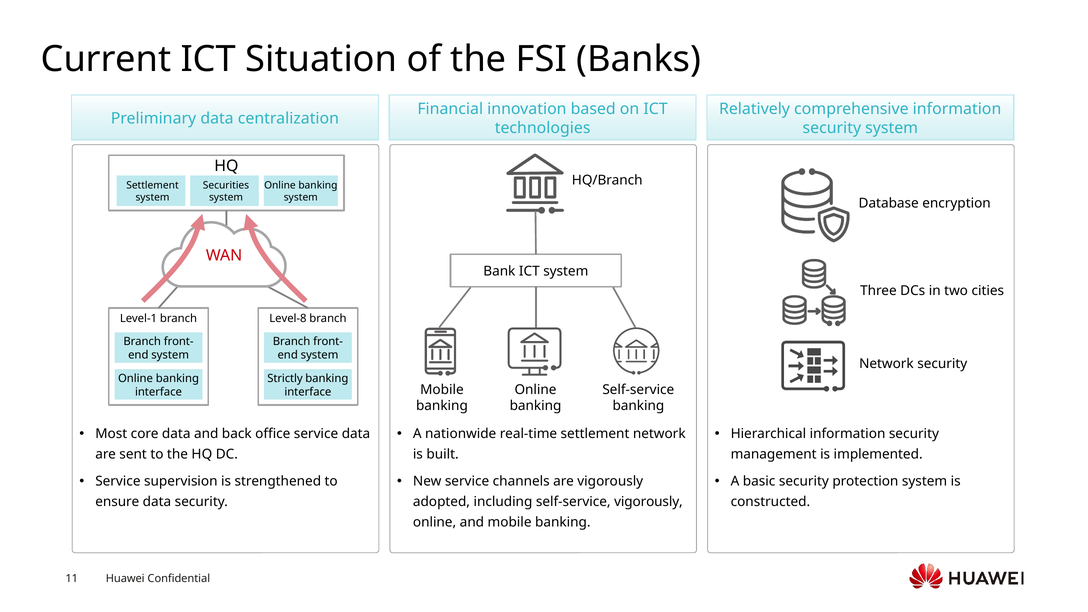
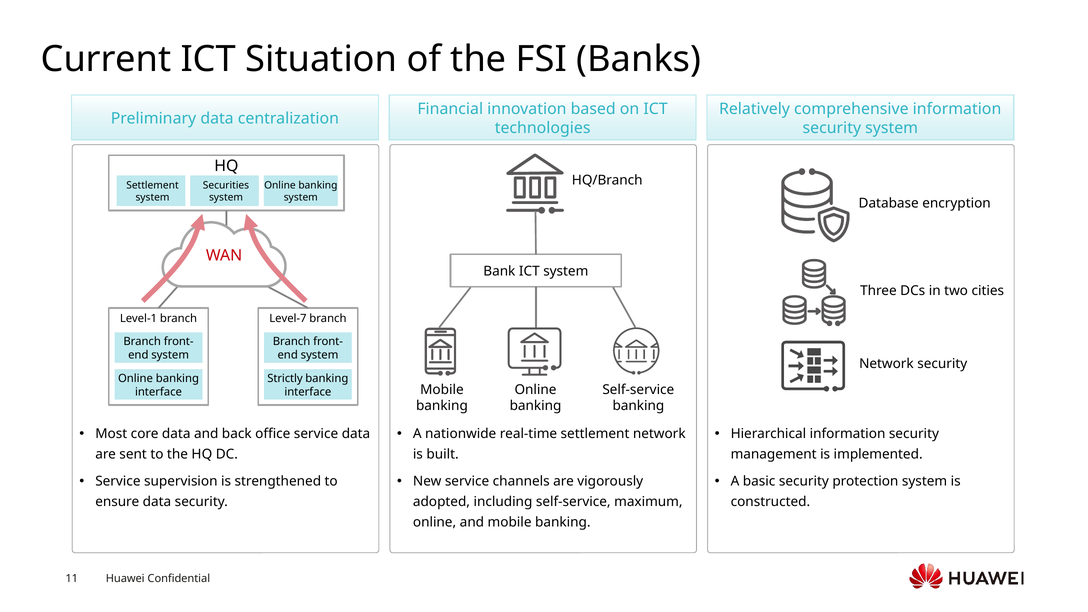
Level-8: Level-8 -> Level-7
self-service vigorously: vigorously -> maximum
